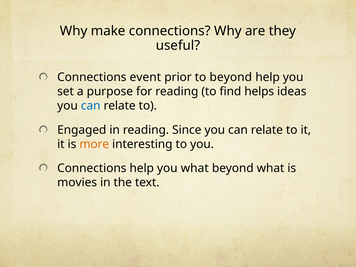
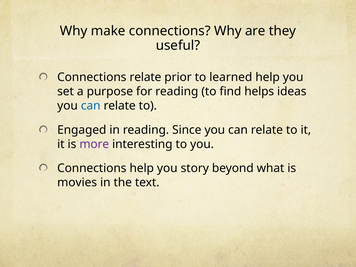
Connections event: event -> relate
to beyond: beyond -> learned
more colour: orange -> purple
you what: what -> story
